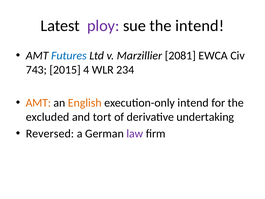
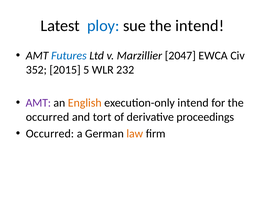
ploy colour: purple -> blue
2081: 2081 -> 2047
743: 743 -> 352
4: 4 -> 5
234: 234 -> 232
AMT at (38, 103) colour: orange -> purple
excluded at (48, 117): excluded -> occurred
undertaking: undertaking -> proceedings
Reversed at (50, 133): Reversed -> Occurred
law colour: purple -> orange
